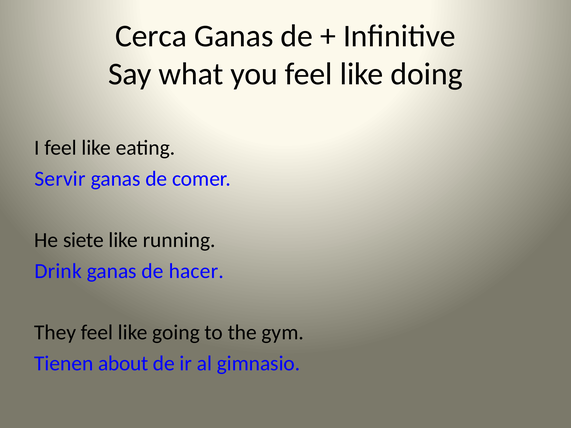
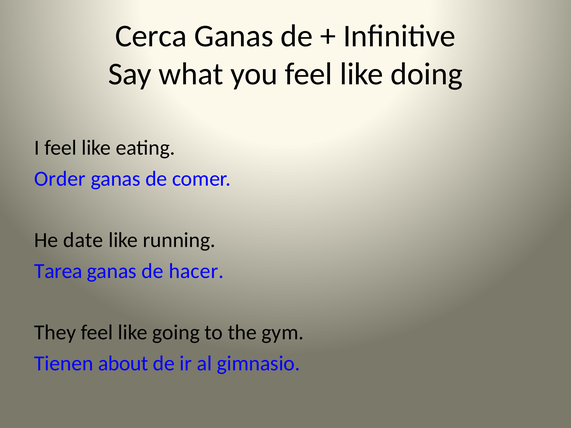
Servir: Servir -> Order
siete: siete -> date
Drink: Drink -> Tarea
